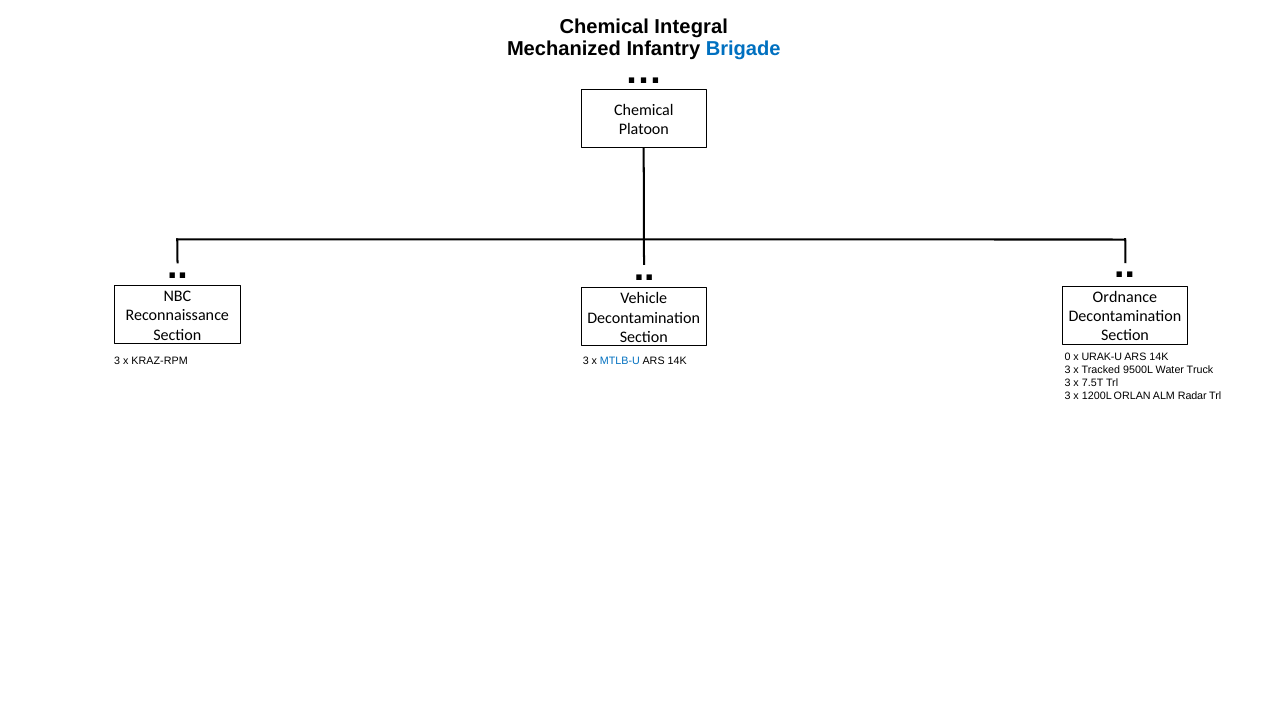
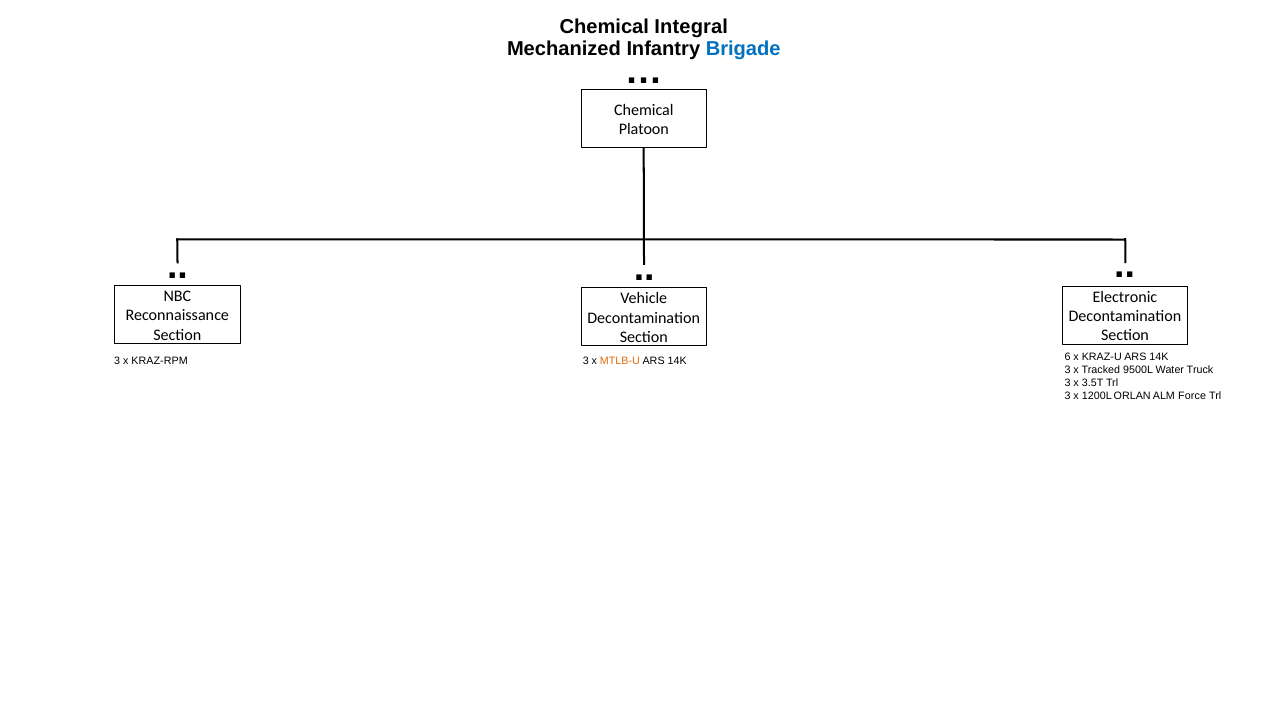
Ordnance: Ordnance -> Electronic
MTLB-U colour: blue -> orange
0: 0 -> 6
URAK-U: URAK-U -> KRAZ-U
7.5T: 7.5T -> 3.5T
Radar: Radar -> Force
